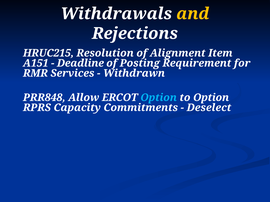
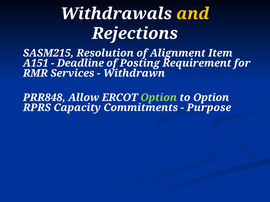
HRUC215: HRUC215 -> SASM215
Option at (159, 98) colour: light blue -> light green
Deselect: Deselect -> Purpose
